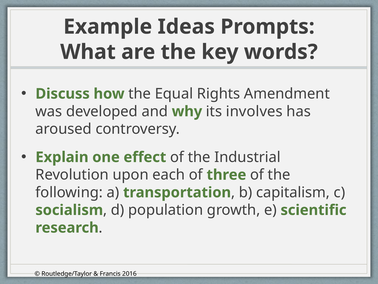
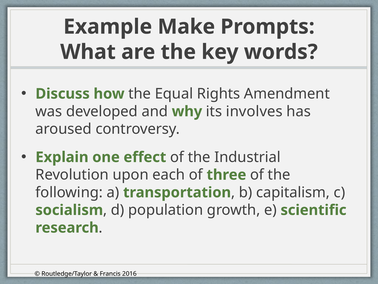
Ideas: Ideas -> Make
